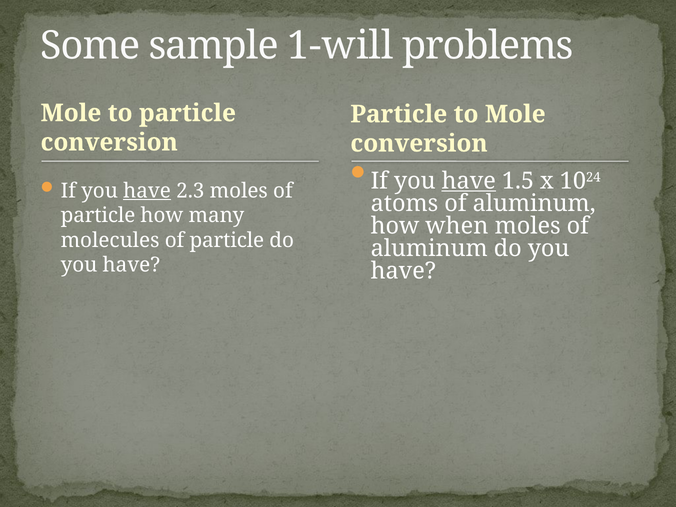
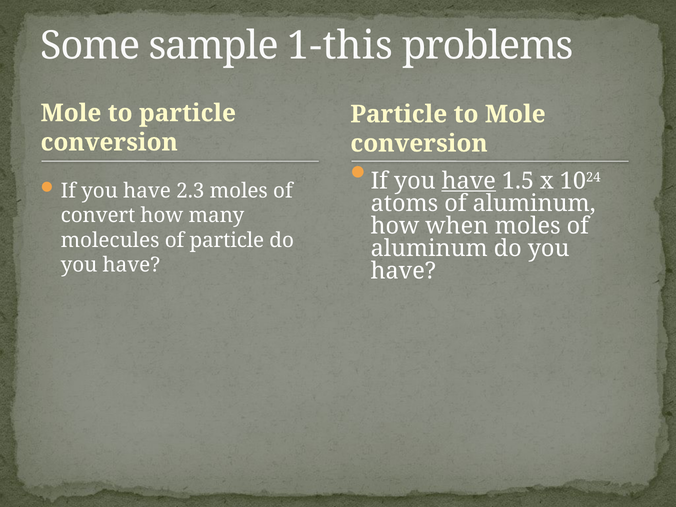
1-will: 1-will -> 1-this
have at (147, 191) underline: present -> none
particle at (98, 216): particle -> convert
